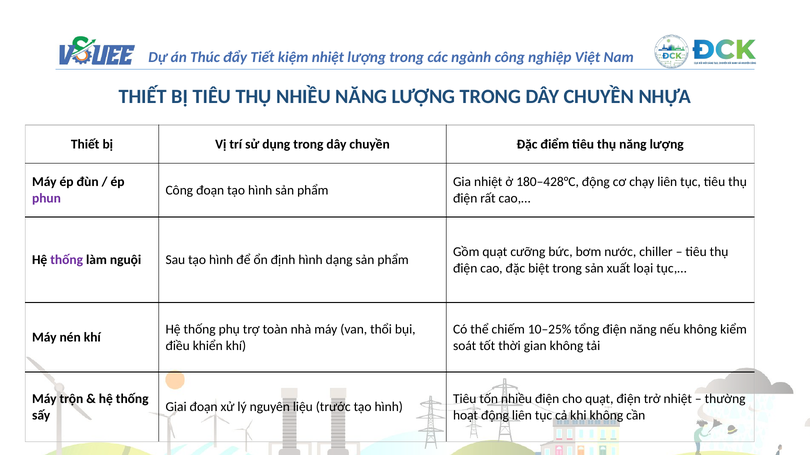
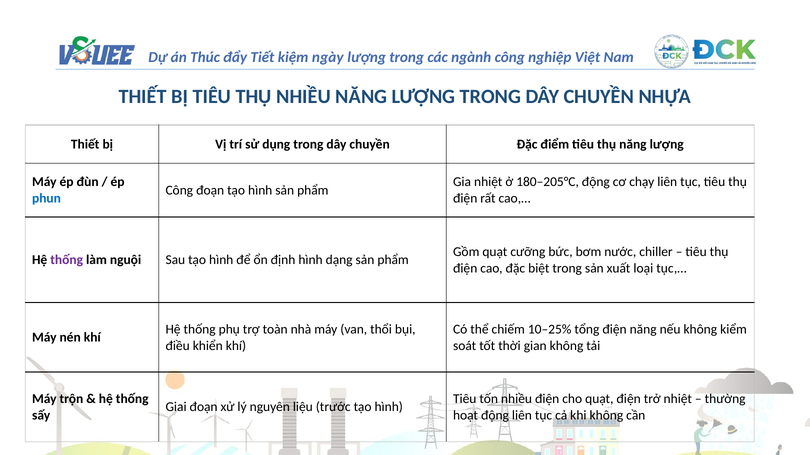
nhiệt at (328, 57): nhiệt -> ngày
180–428°C: 180–428°C -> 180–205°C
phun colour: purple -> blue
